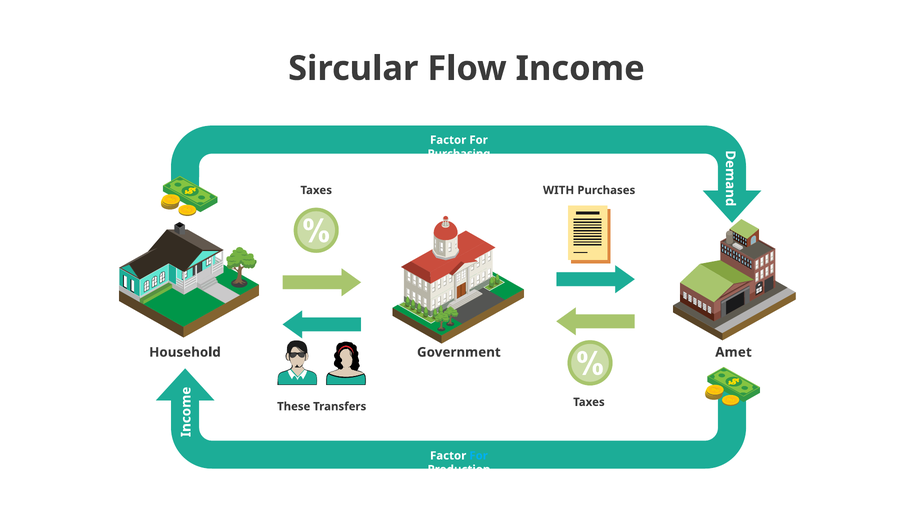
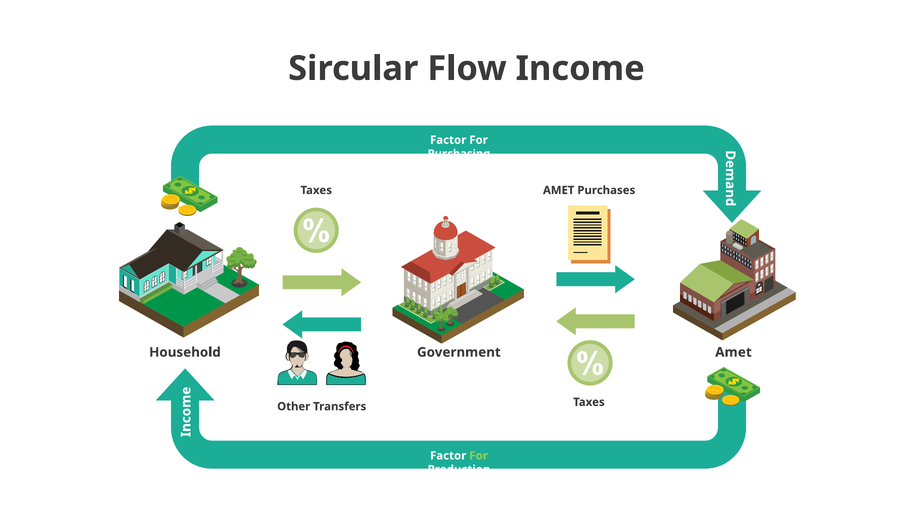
Taxes WITH: WITH -> AMET
These: These -> Other
For at (479, 456) colour: light blue -> light green
